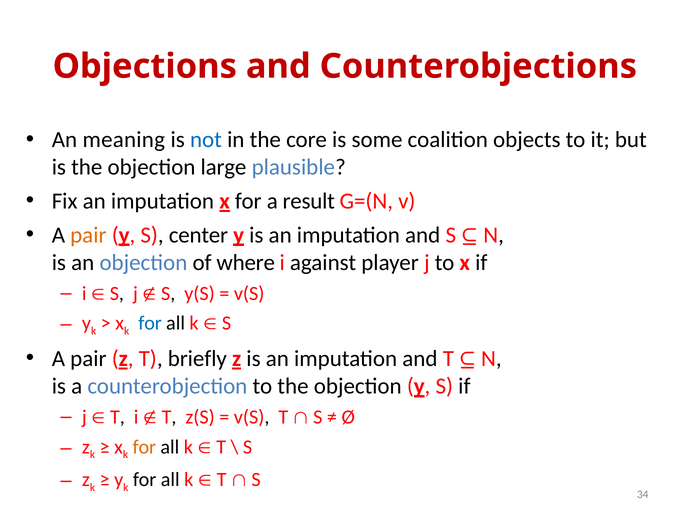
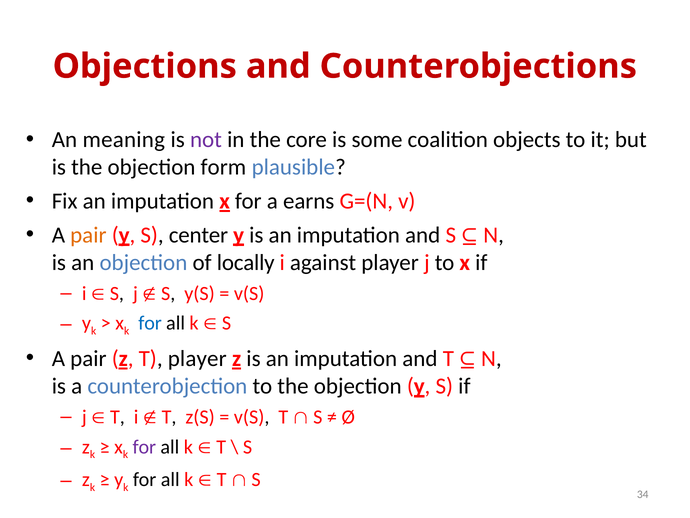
not colour: blue -> purple
large: large -> form
result: result -> earns
where: where -> locally
T briefly: briefly -> player
for at (144, 446) colour: orange -> purple
